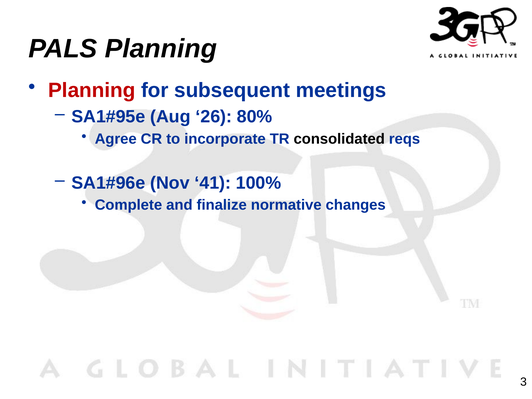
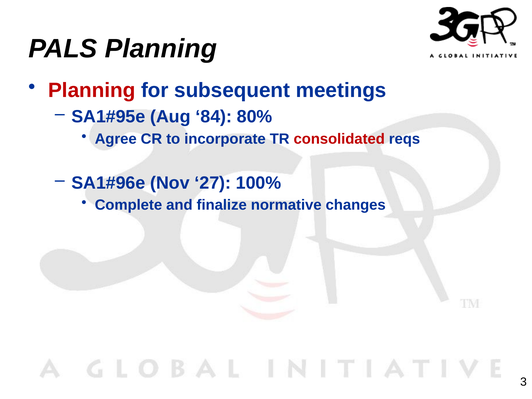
26: 26 -> 84
consolidated colour: black -> red
41: 41 -> 27
